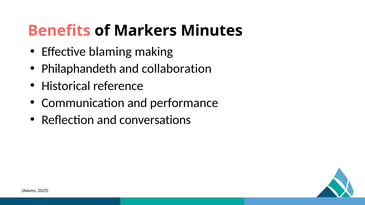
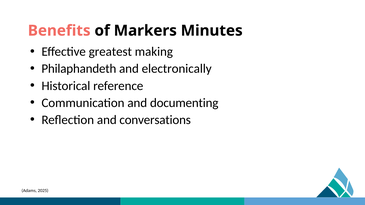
blaming: blaming -> greatest
collaboration: collaboration -> electronically
performance: performance -> documenting
